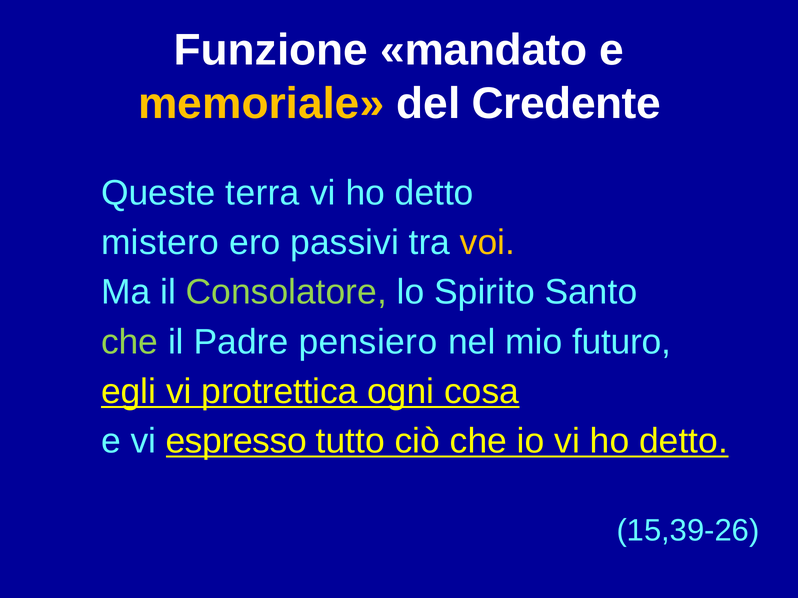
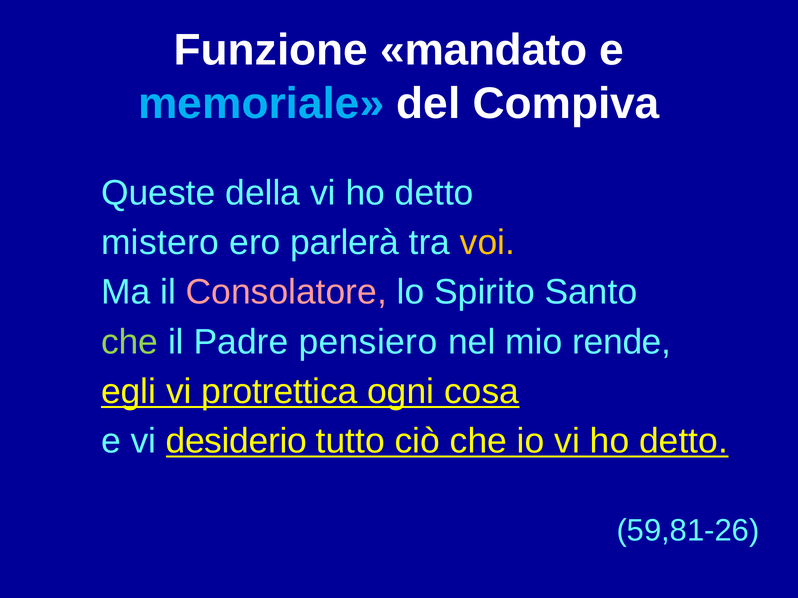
memoriale colour: yellow -> light blue
Credente: Credente -> Compiva
terra: terra -> della
passivi: passivi -> parlerà
Consolatore colour: light green -> pink
futuro: futuro -> rende
espresso: espresso -> desiderio
15,39-26: 15,39-26 -> 59,81-26
